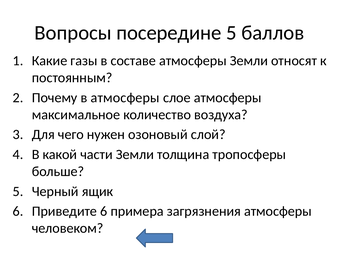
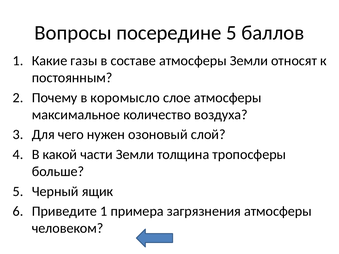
в атмосферы: атмосферы -> коромысло
Приведите 6: 6 -> 1
